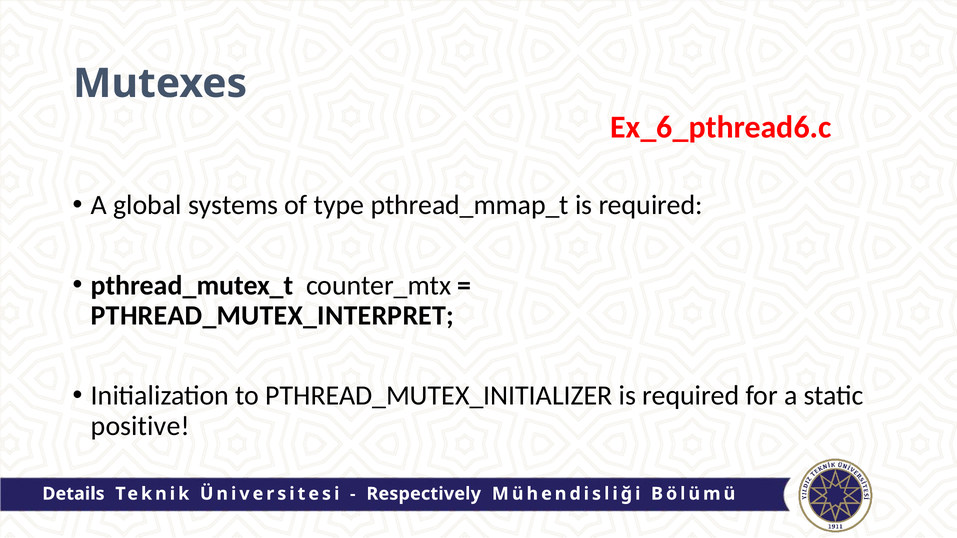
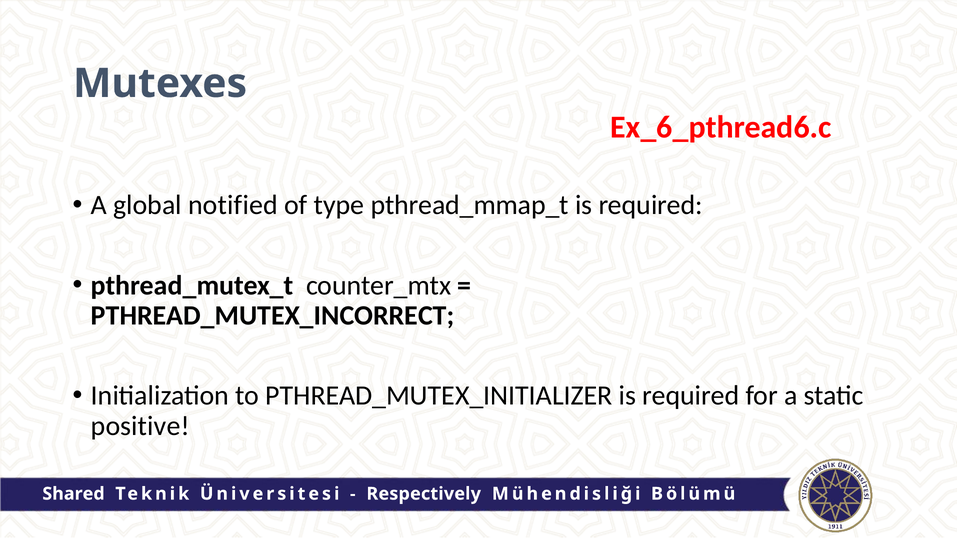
systems: systems -> notified
PTHREAD_MUTEX_INTERPRET: PTHREAD_MUTEX_INTERPRET -> PTHREAD_MUTEX_INCORRECT
Details: Details -> Shared
